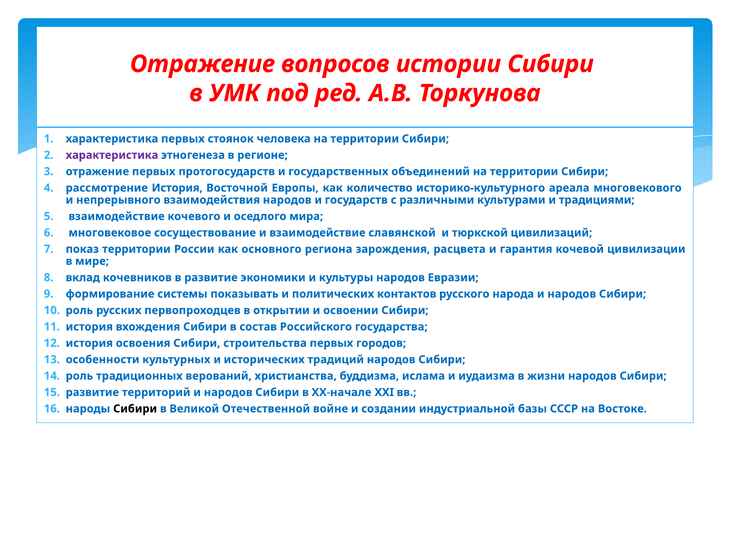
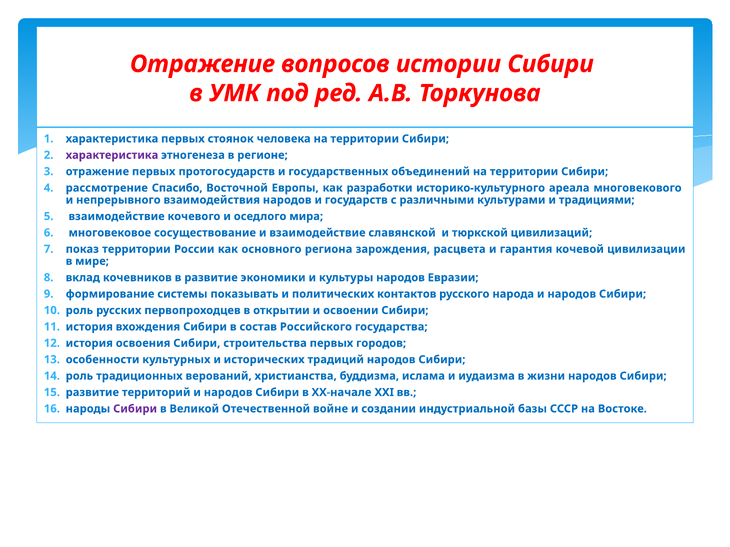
рассмотрение История: История -> Спасибо
количество: количество -> разработки
Сибири at (135, 409) colour: black -> purple
